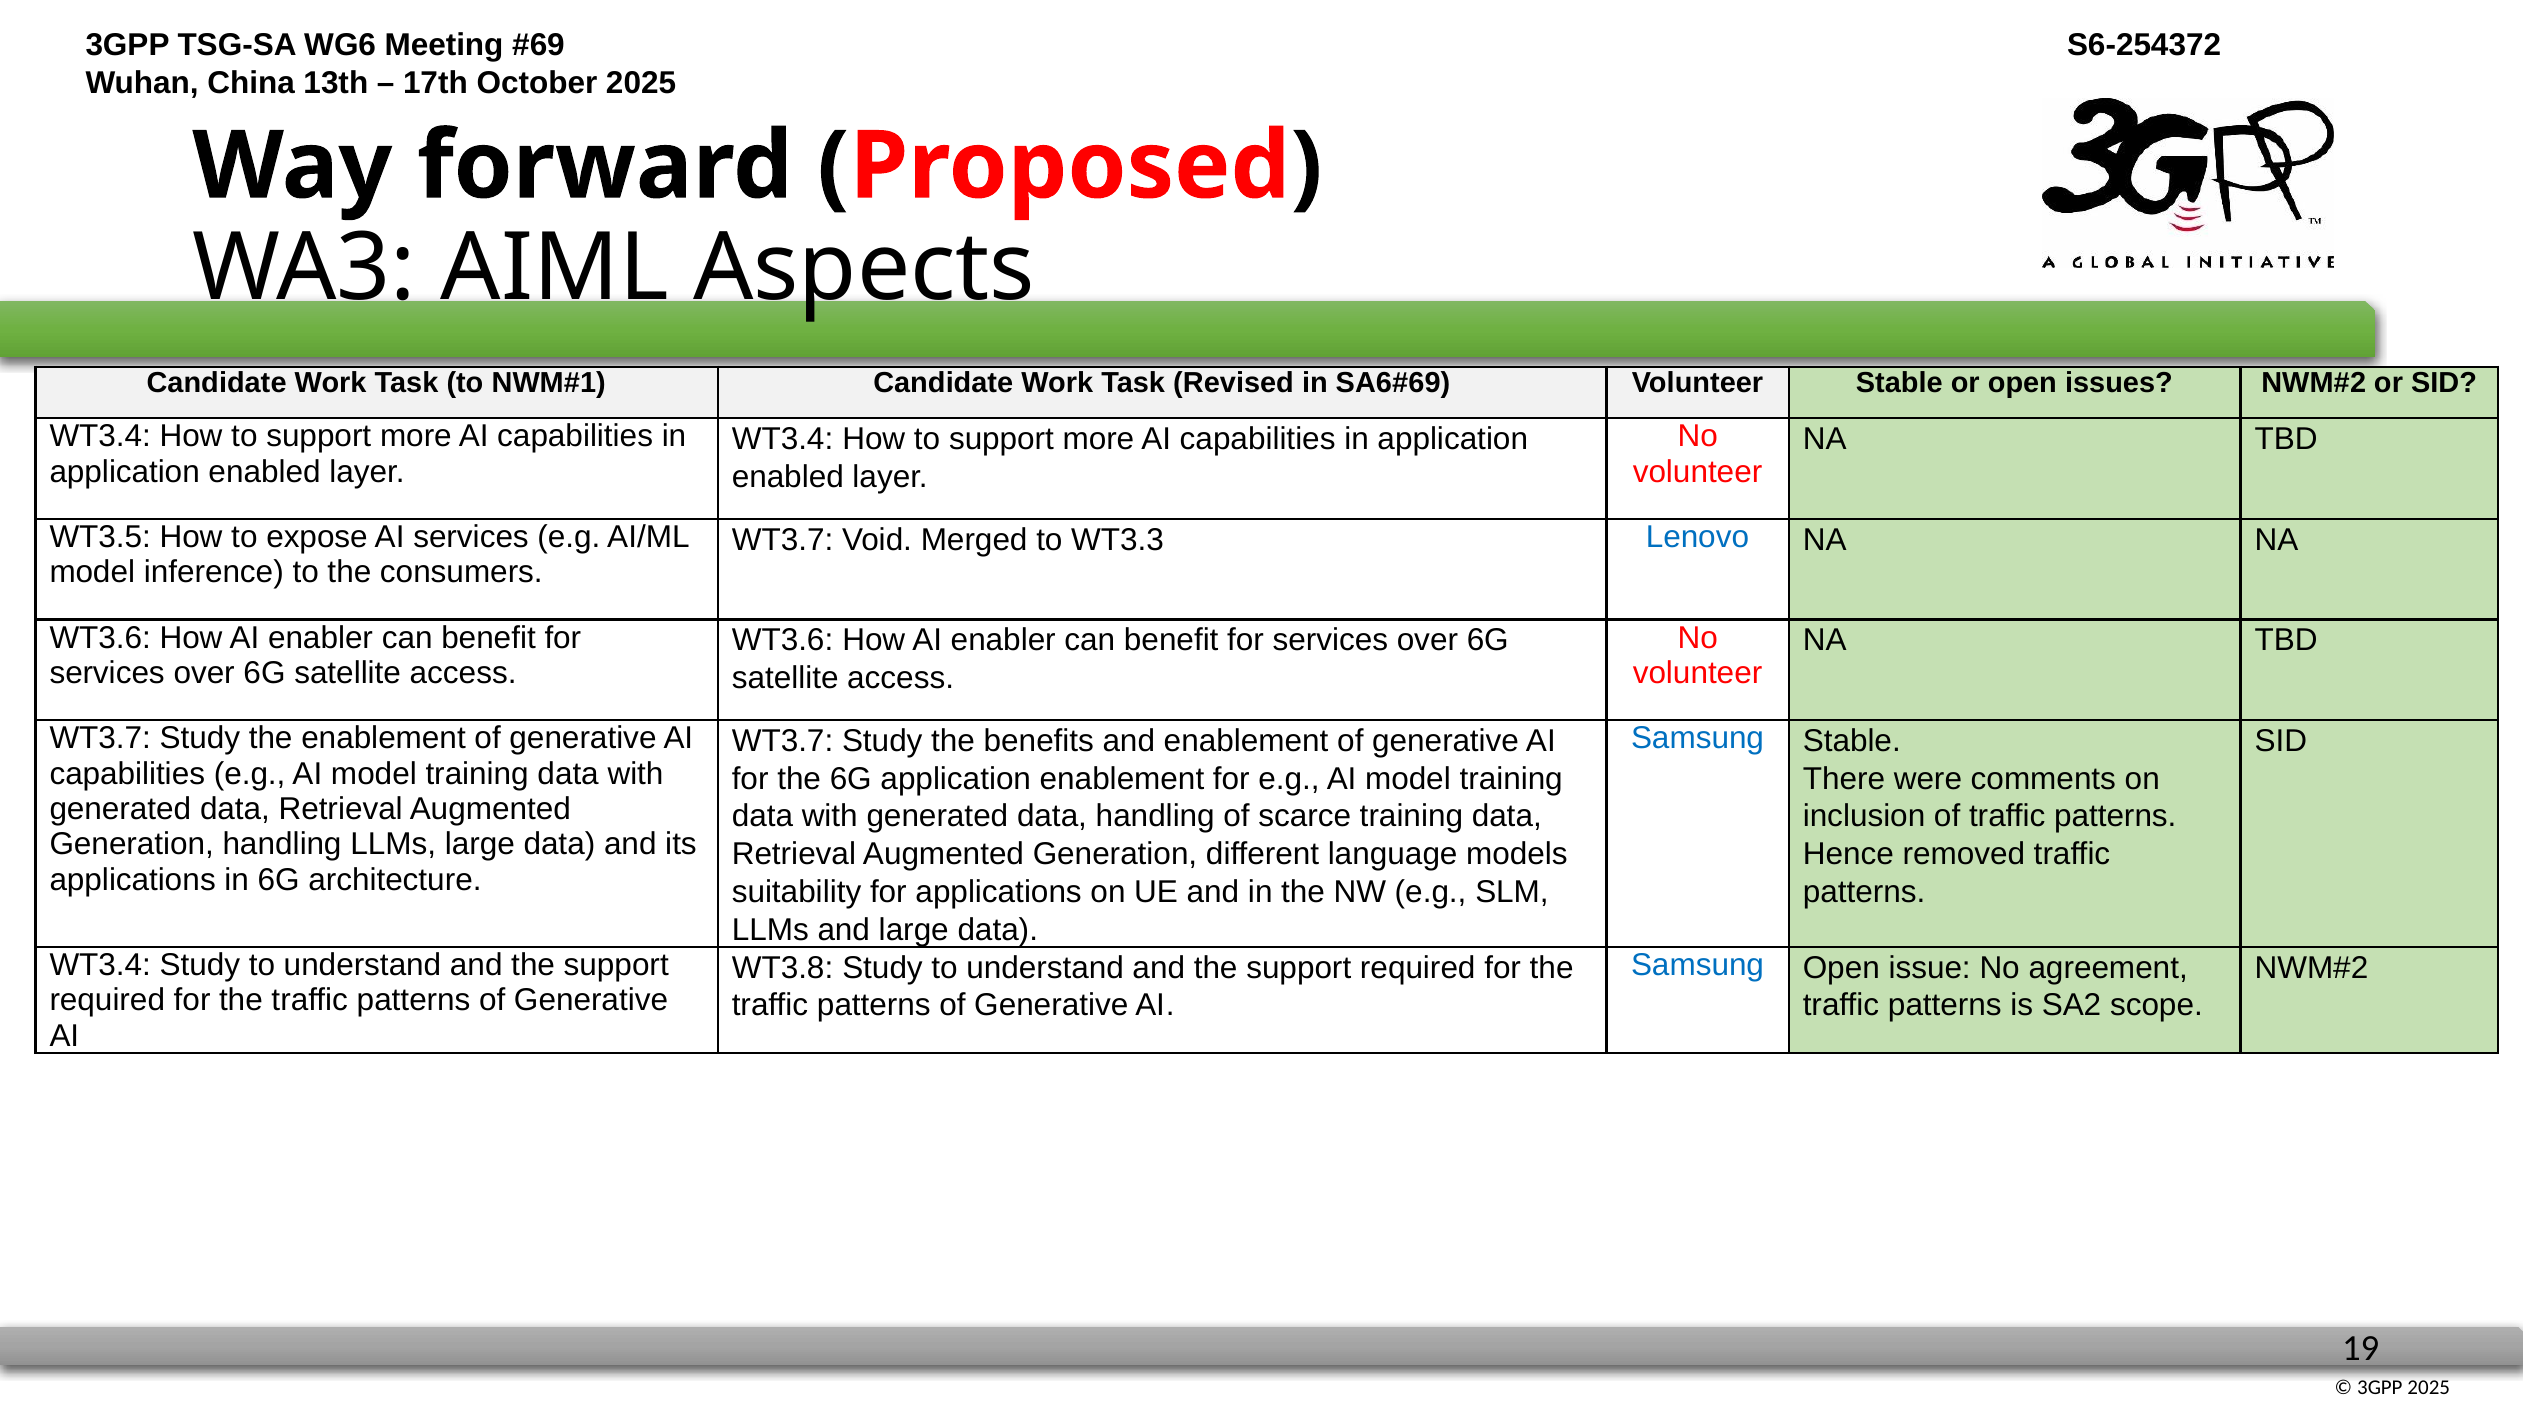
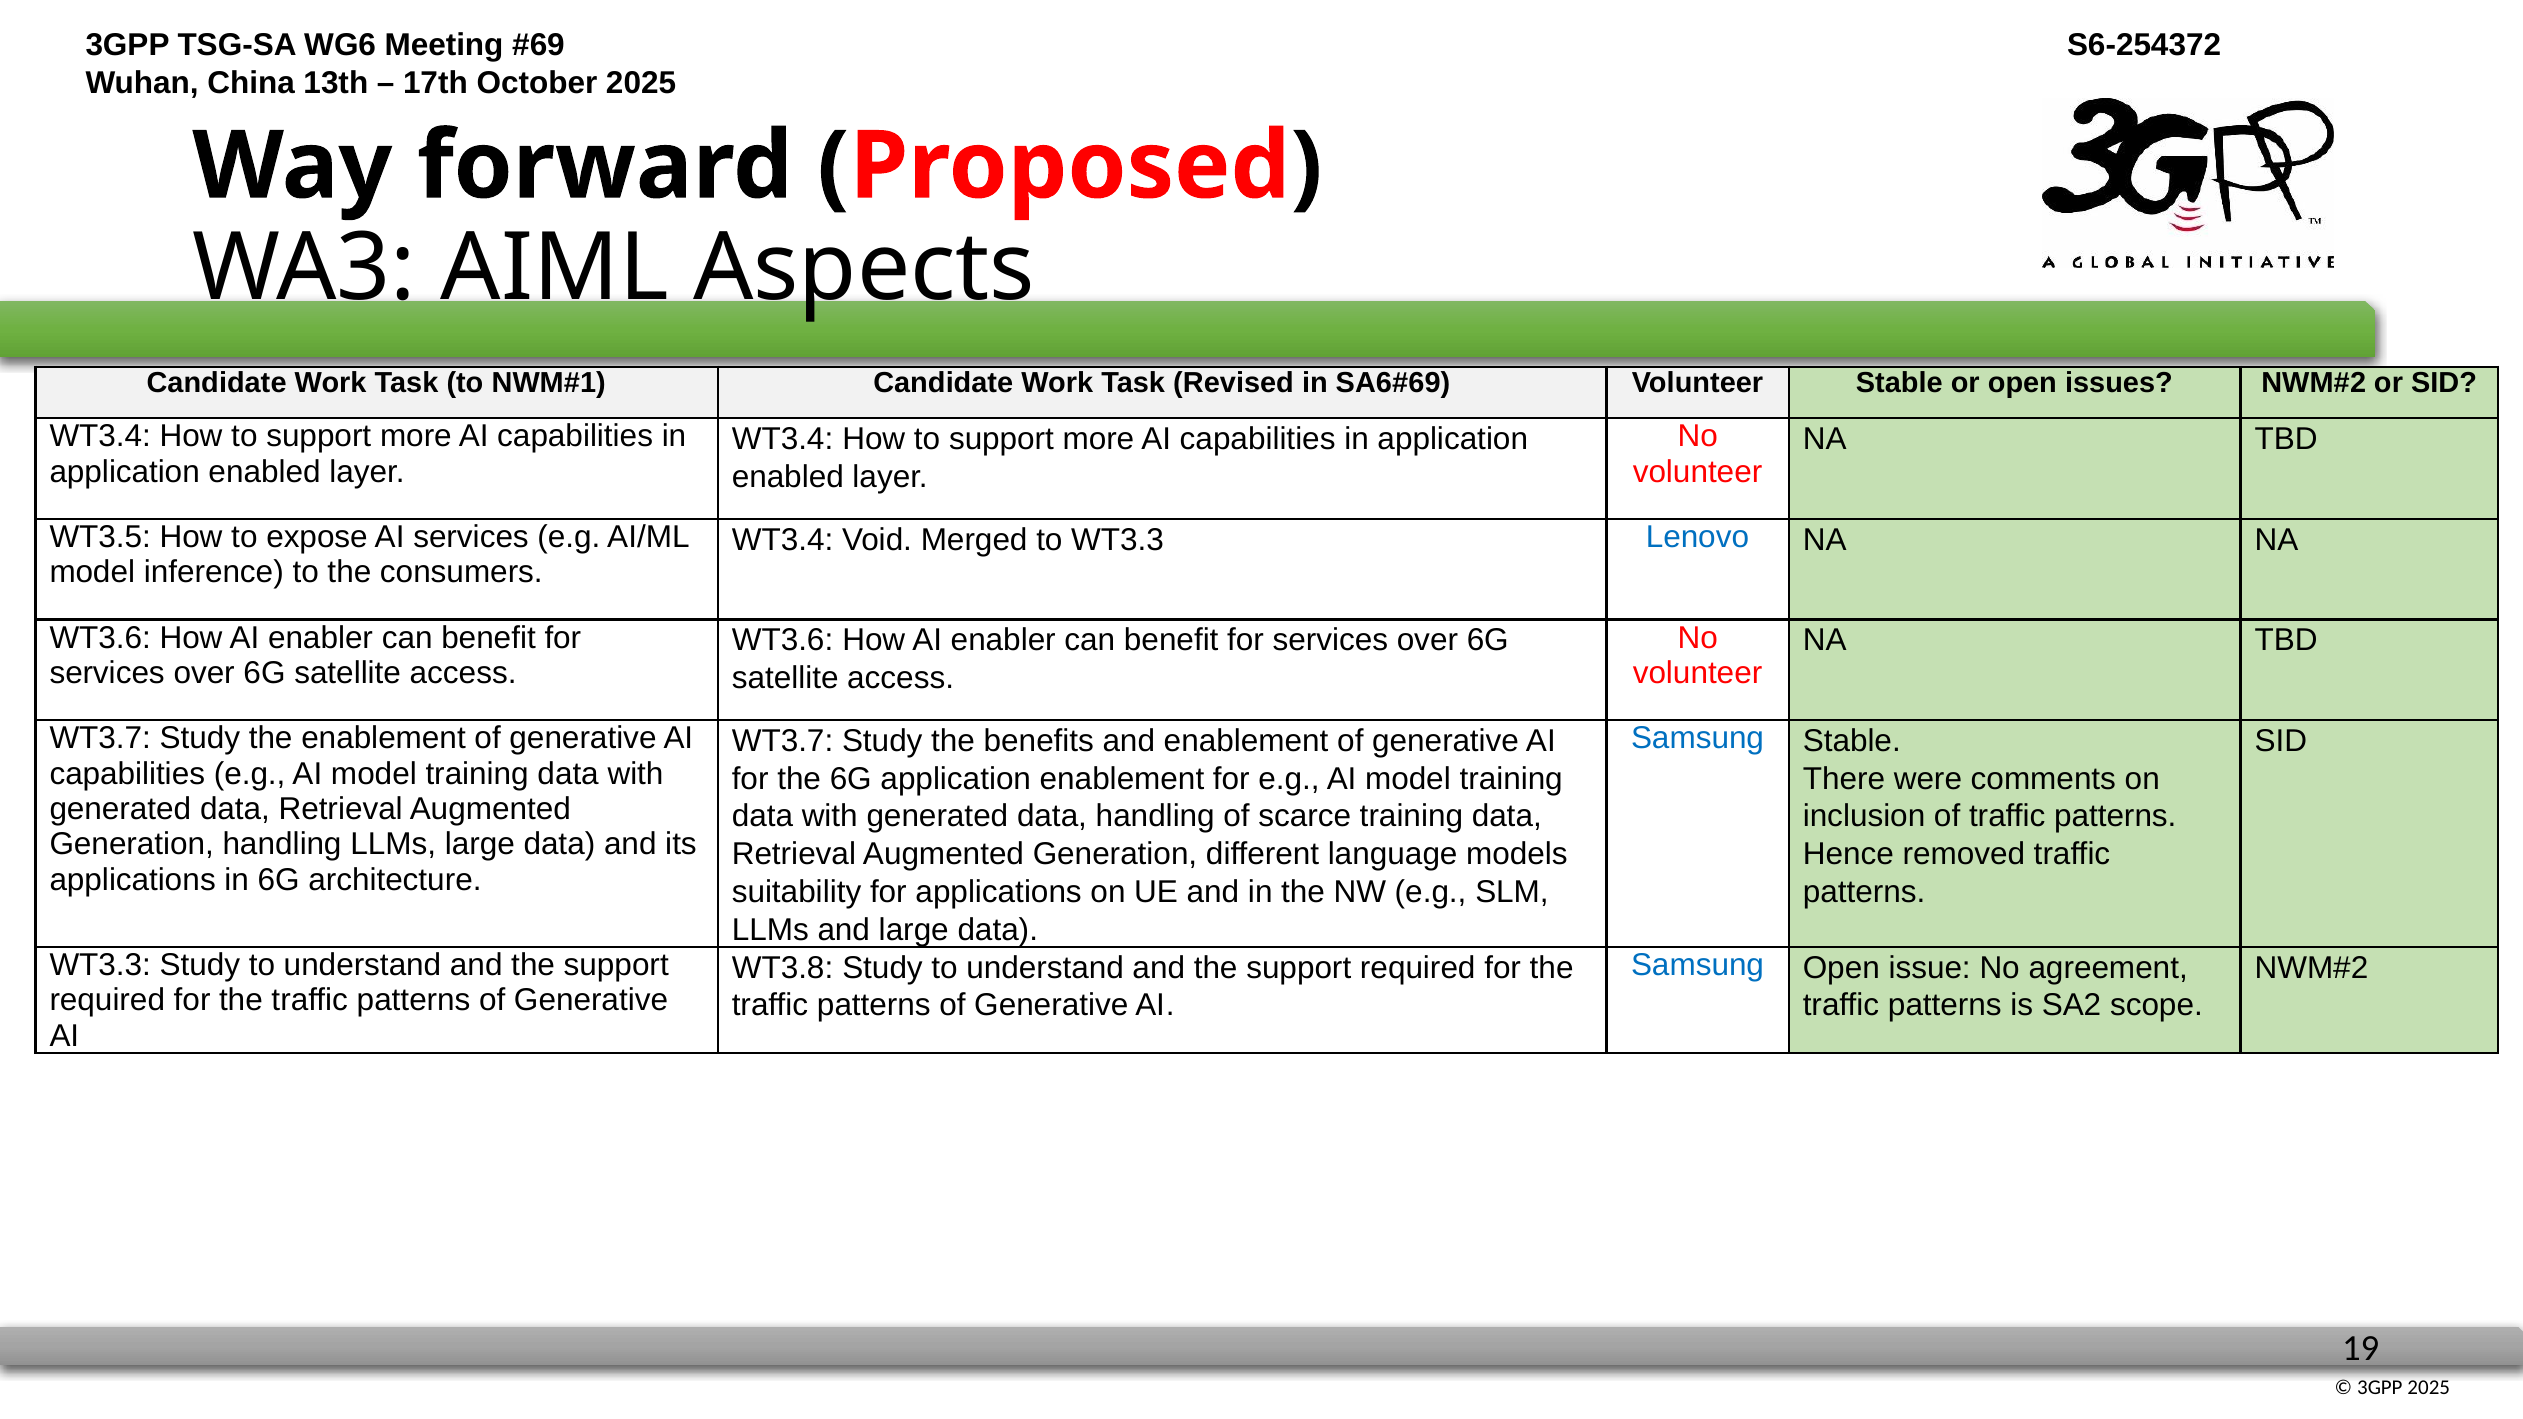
WT3.7 at (783, 540): WT3.7 -> WT3.4
WT3.4 at (100, 965): WT3.4 -> WT3.3
